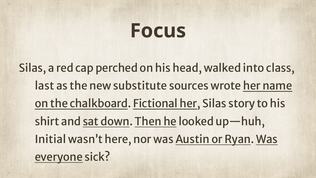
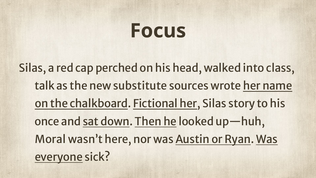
last: last -> talk
shirt: shirt -> once
Initial: Initial -> Moral
